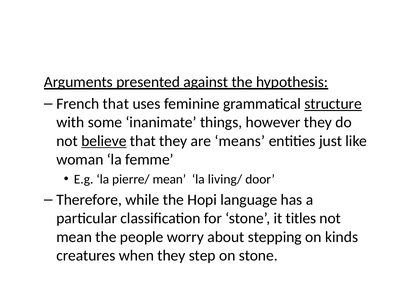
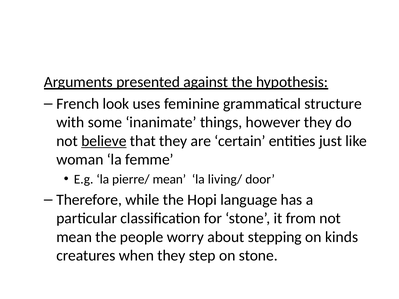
French that: that -> look
structure underline: present -> none
means: means -> certain
titles: titles -> from
